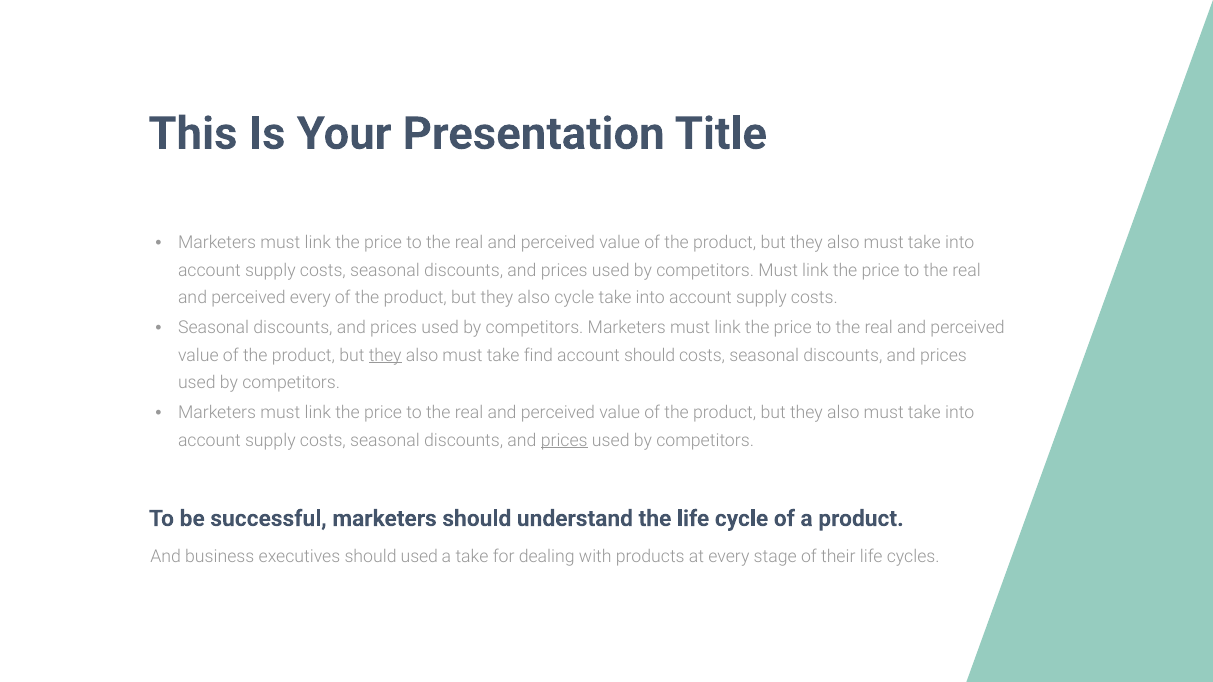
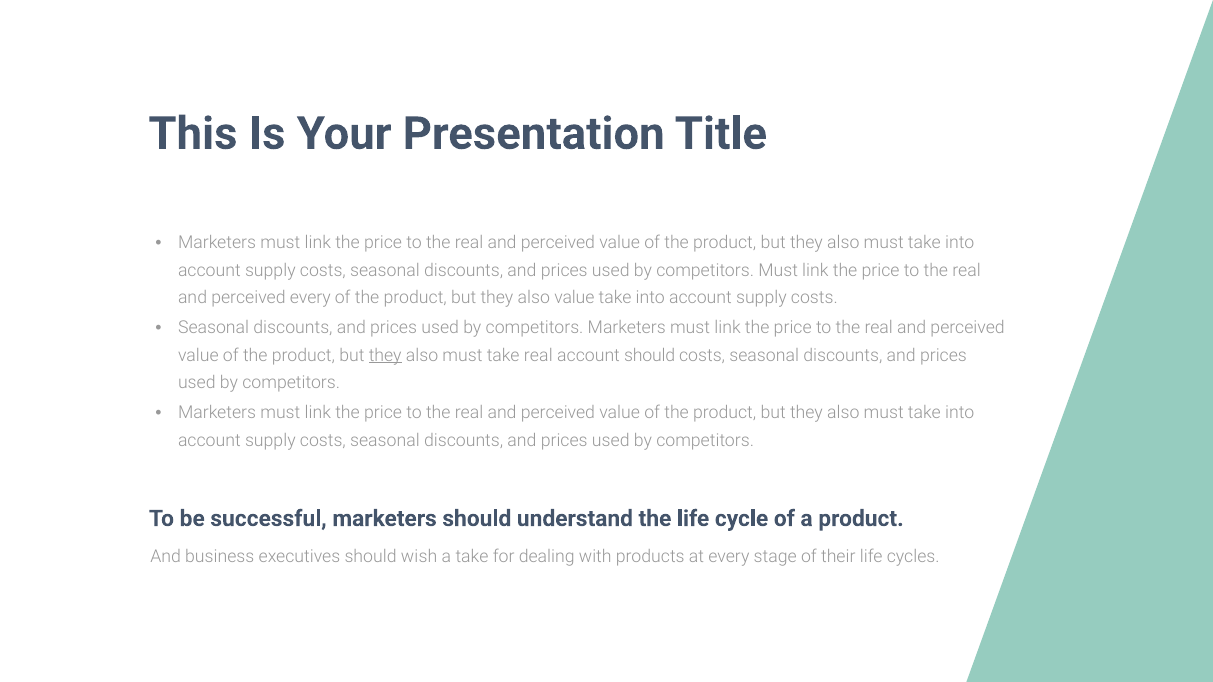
also cycle: cycle -> value
take find: find -> real
prices at (564, 441) underline: present -> none
should used: used -> wish
